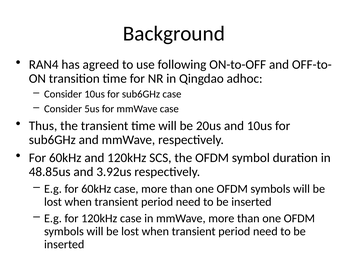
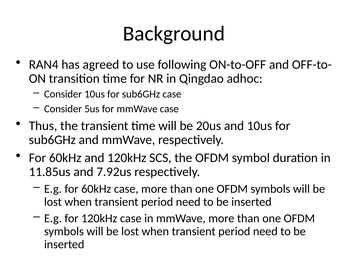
48.85us: 48.85us -> 11.85us
3.92us: 3.92us -> 7.92us
